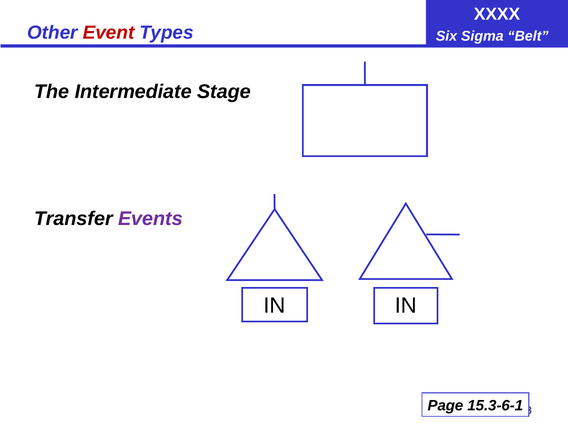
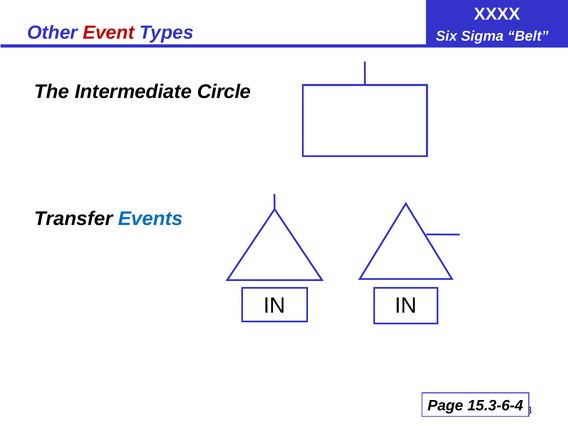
Stage: Stage -> Circle
Events colour: purple -> blue
15.3-6-1: 15.3-6-1 -> 15.3-6-4
